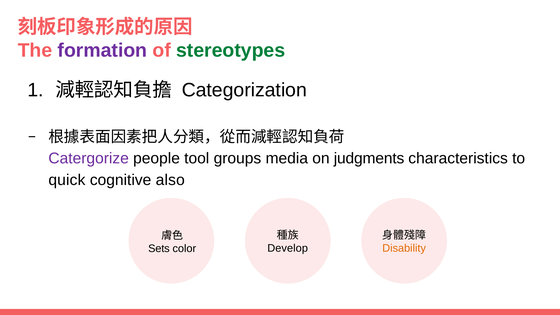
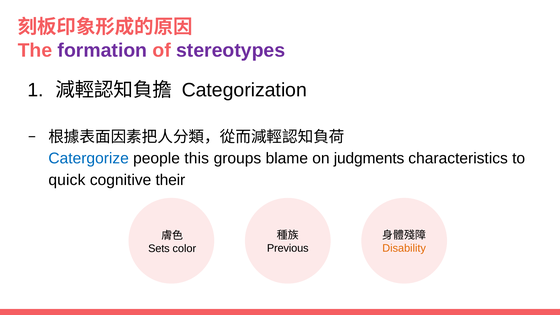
stereotypes colour: green -> purple
Catergorize colour: purple -> blue
tool: tool -> this
media: media -> blame
also: also -> their
Develop: Develop -> Previous
